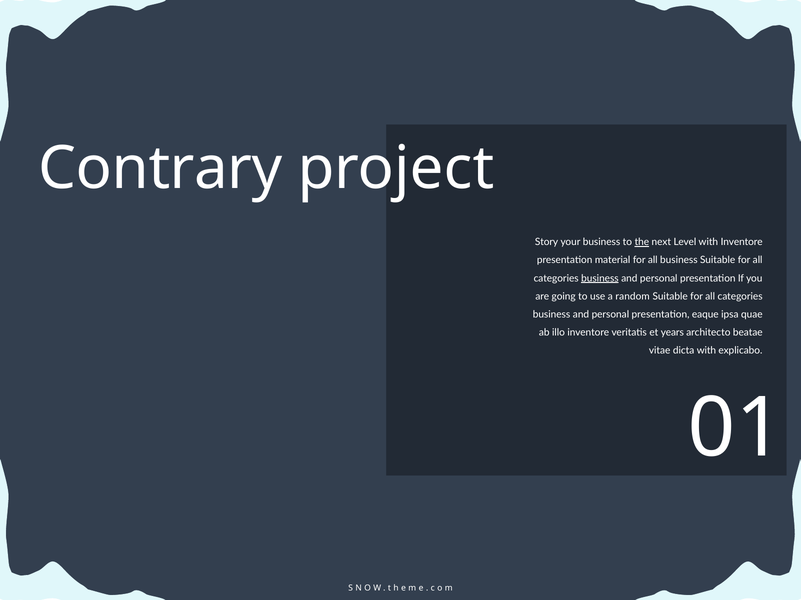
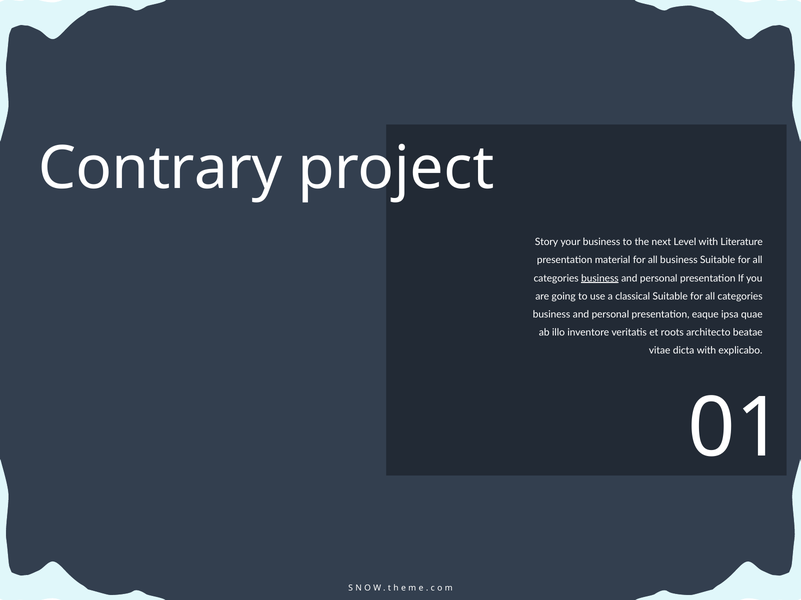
the underline: present -> none
with Inventore: Inventore -> Literature
random: random -> classical
years: years -> roots
